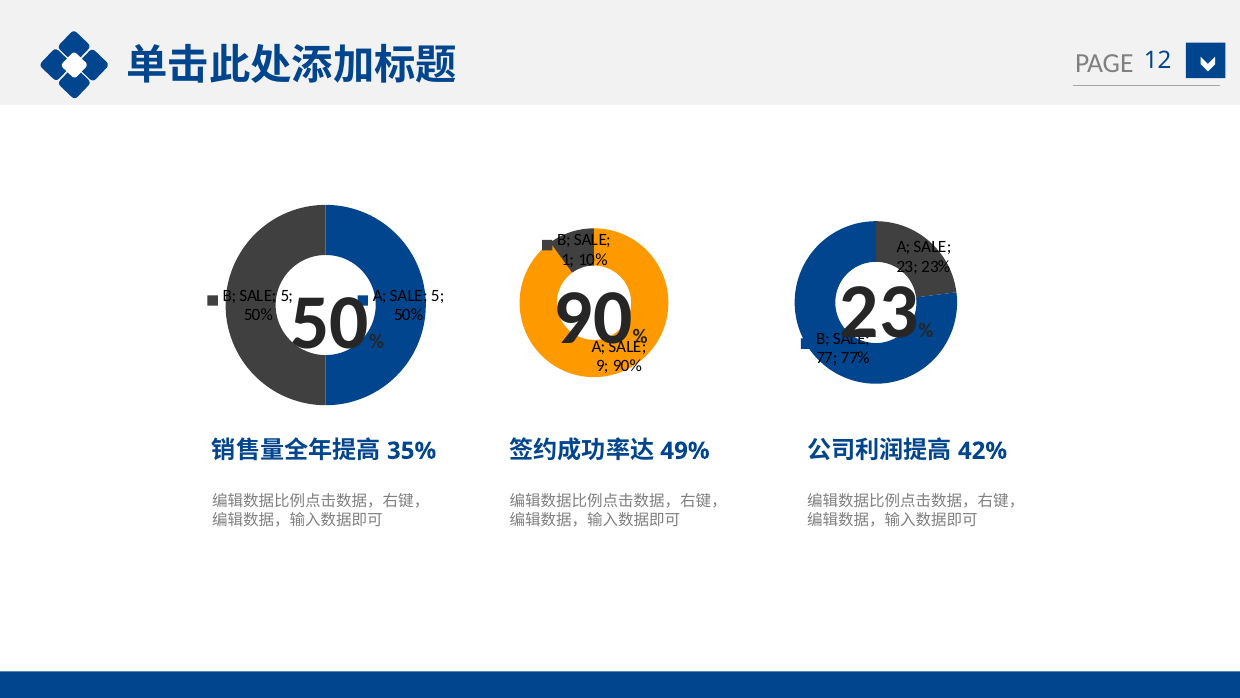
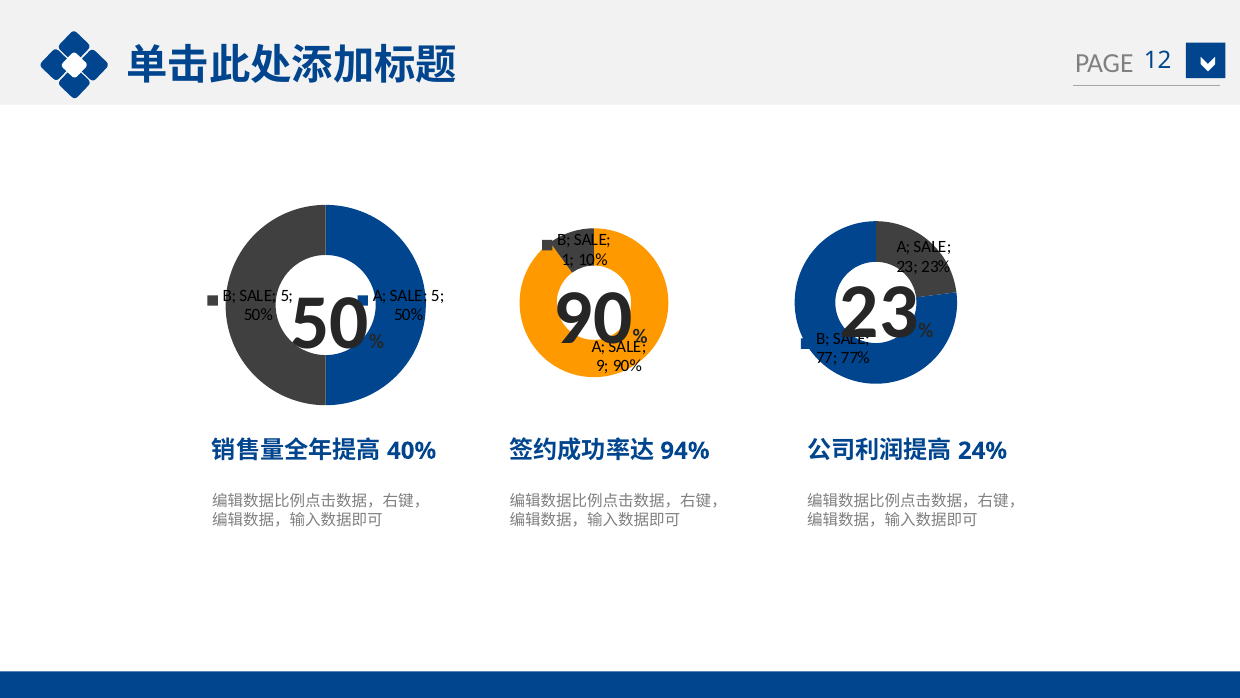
35%: 35% -> 40%
49%: 49% -> 94%
42%: 42% -> 24%
